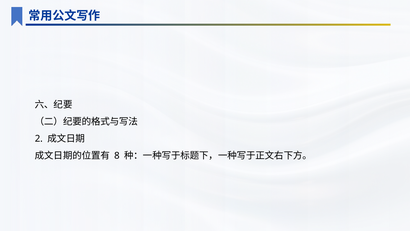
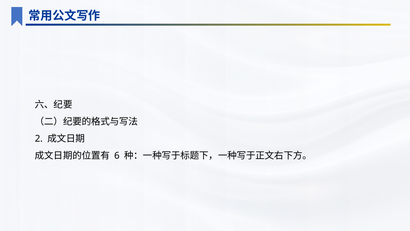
8: 8 -> 6
